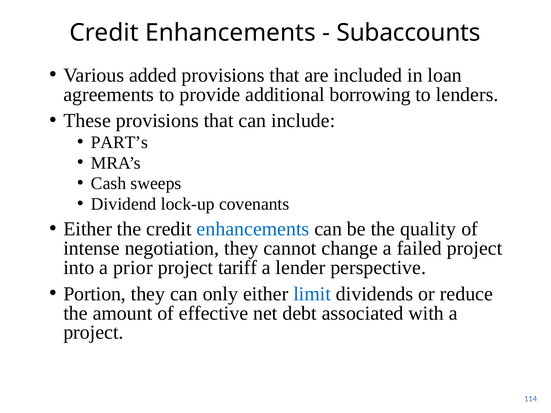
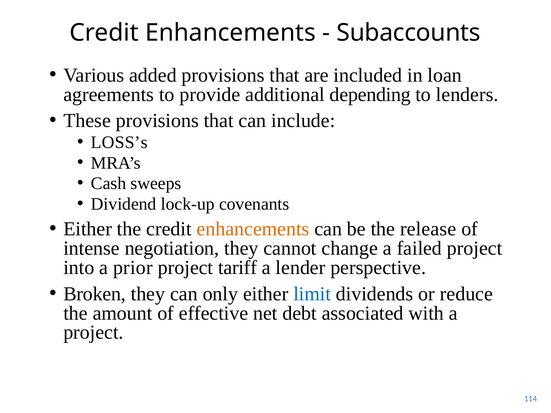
borrowing: borrowing -> depending
PART’s: PART’s -> LOSS’s
enhancements at (253, 229) colour: blue -> orange
quality: quality -> release
Portion: Portion -> Broken
